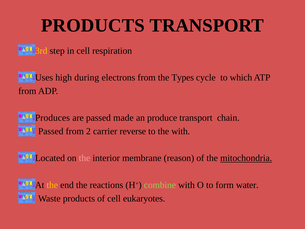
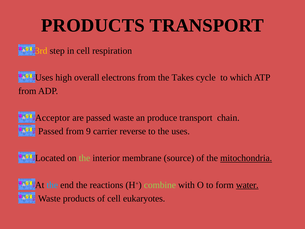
during: during -> overall
Types: Types -> Takes
Produces: Produces -> Acceptor
passed made: made -> waste
2: 2 -> 9
the with: with -> uses
the at (85, 158) colour: pink -> light green
reason: reason -> source
the at (52, 185) colour: yellow -> light blue
water underline: none -> present
